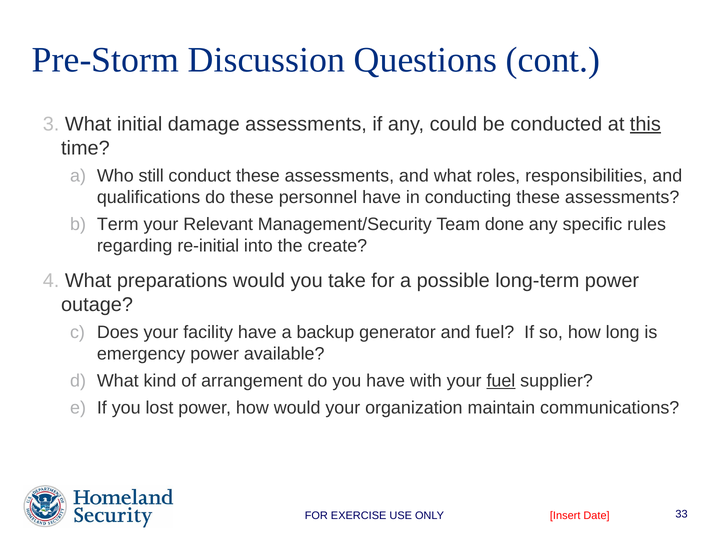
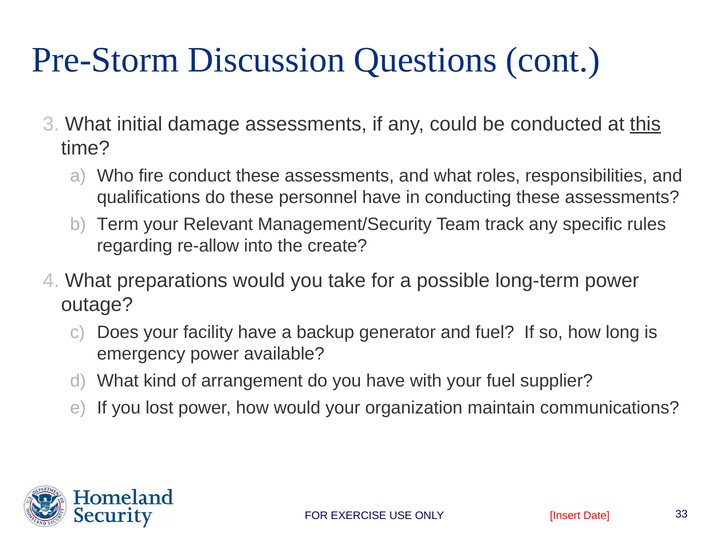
still: still -> fire
done: done -> track
re-initial: re-initial -> re-allow
fuel at (501, 381) underline: present -> none
